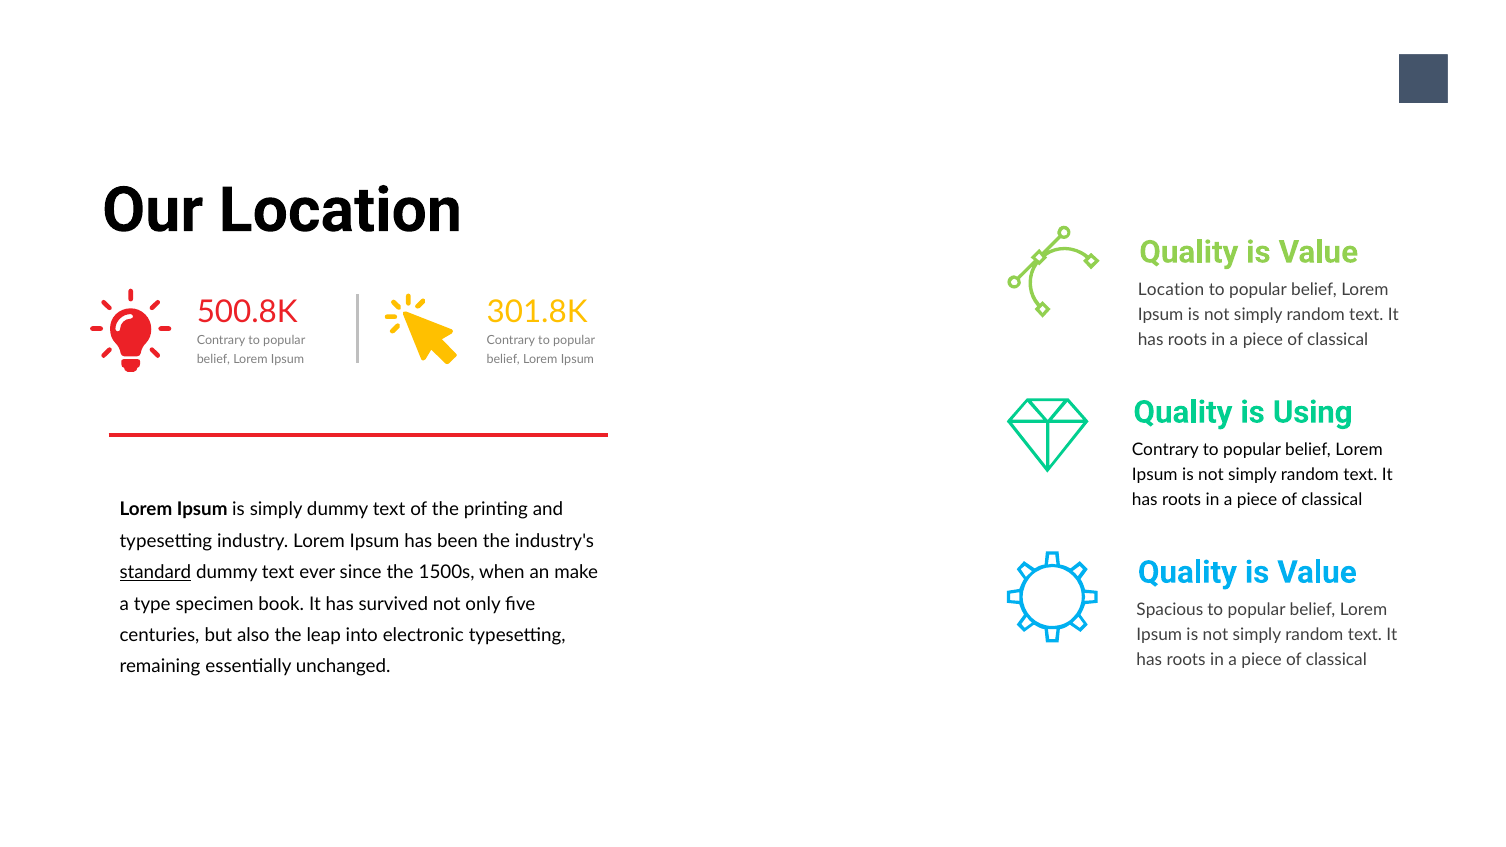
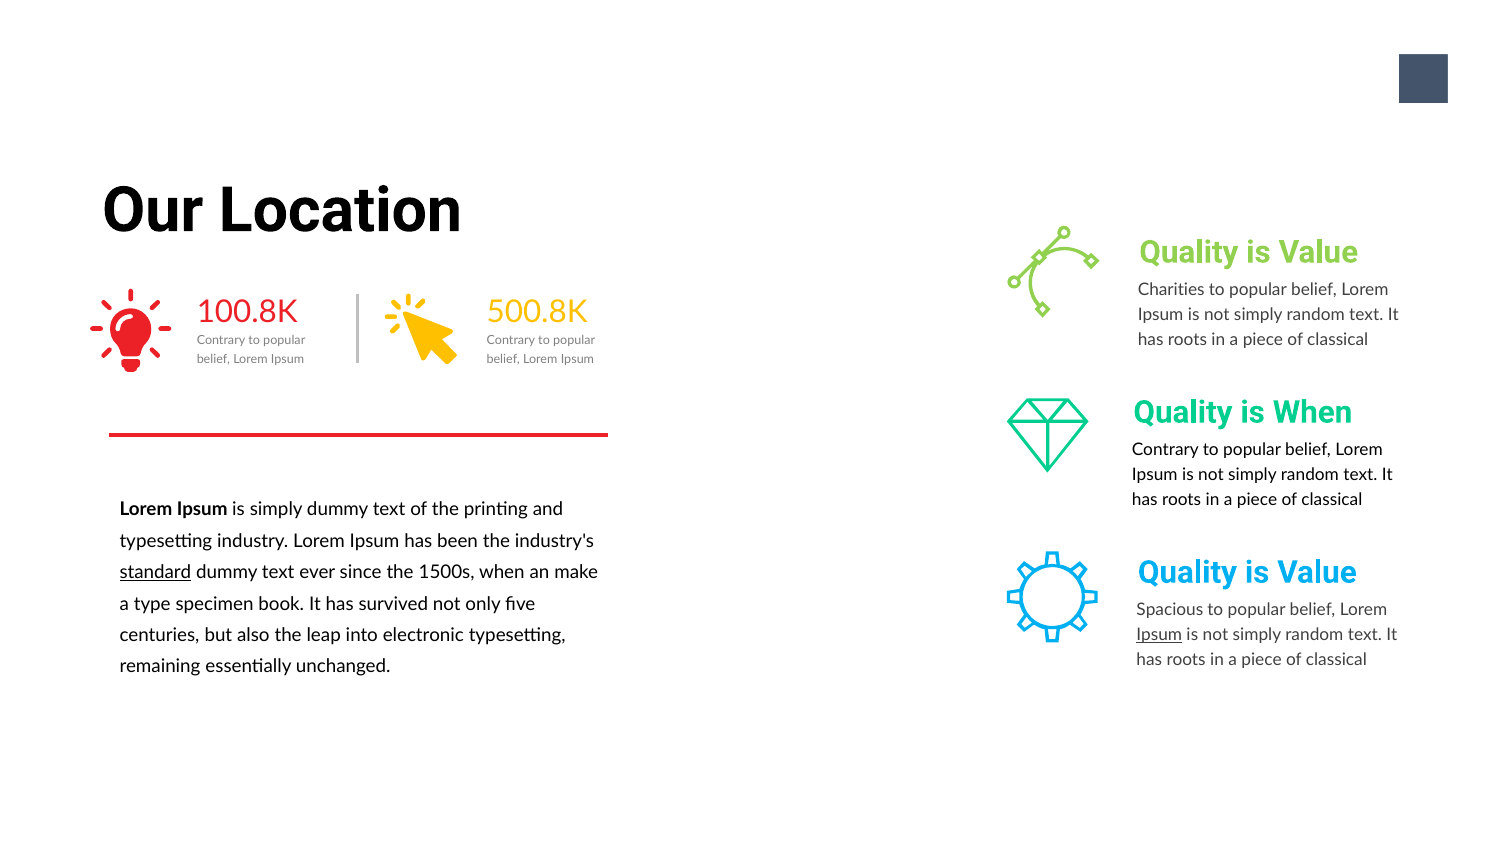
Location at (1171, 290): Location -> Charities
500.8K: 500.8K -> 100.8K
301.8K: 301.8K -> 500.8K
is Using: Using -> When
Ipsum at (1159, 635) underline: none -> present
